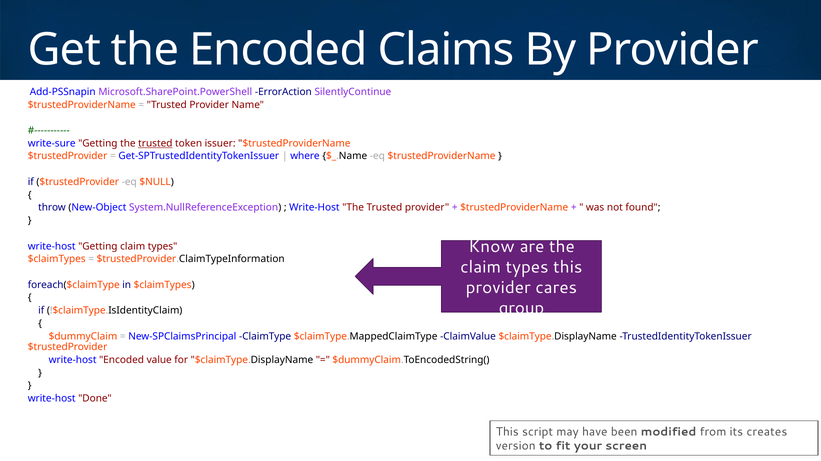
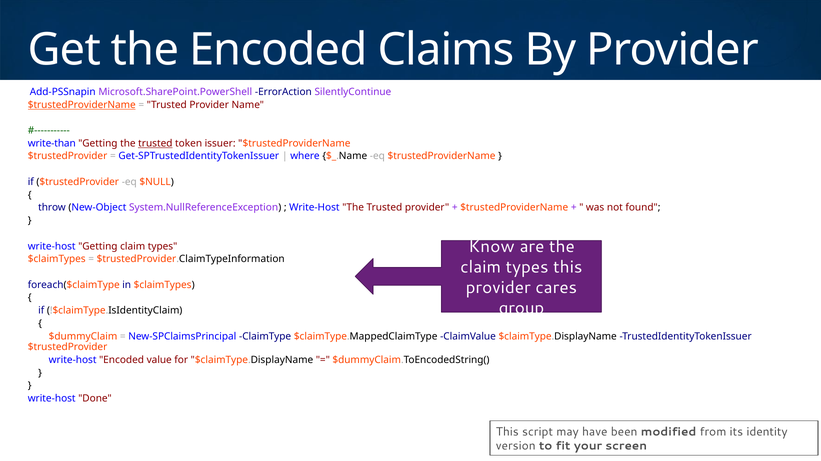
$trustedProviderName at (82, 105) underline: none -> present
write-sure: write-sure -> write-than
creates: creates -> identity
